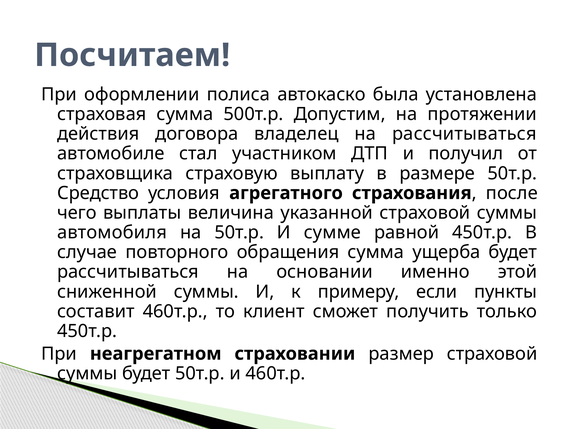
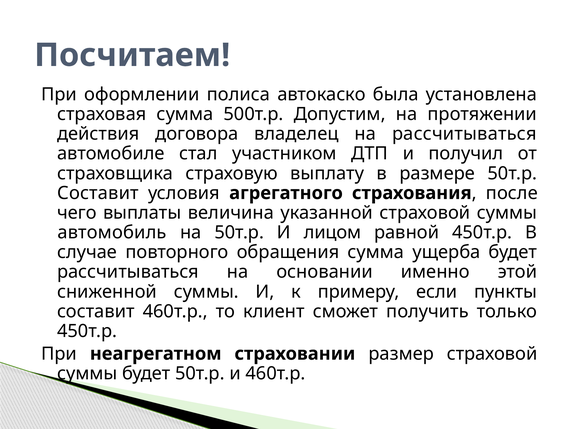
Средство at (98, 193): Средство -> Составит
автомобиля: автомобиля -> автомобиль
сумме: сумме -> лицом
